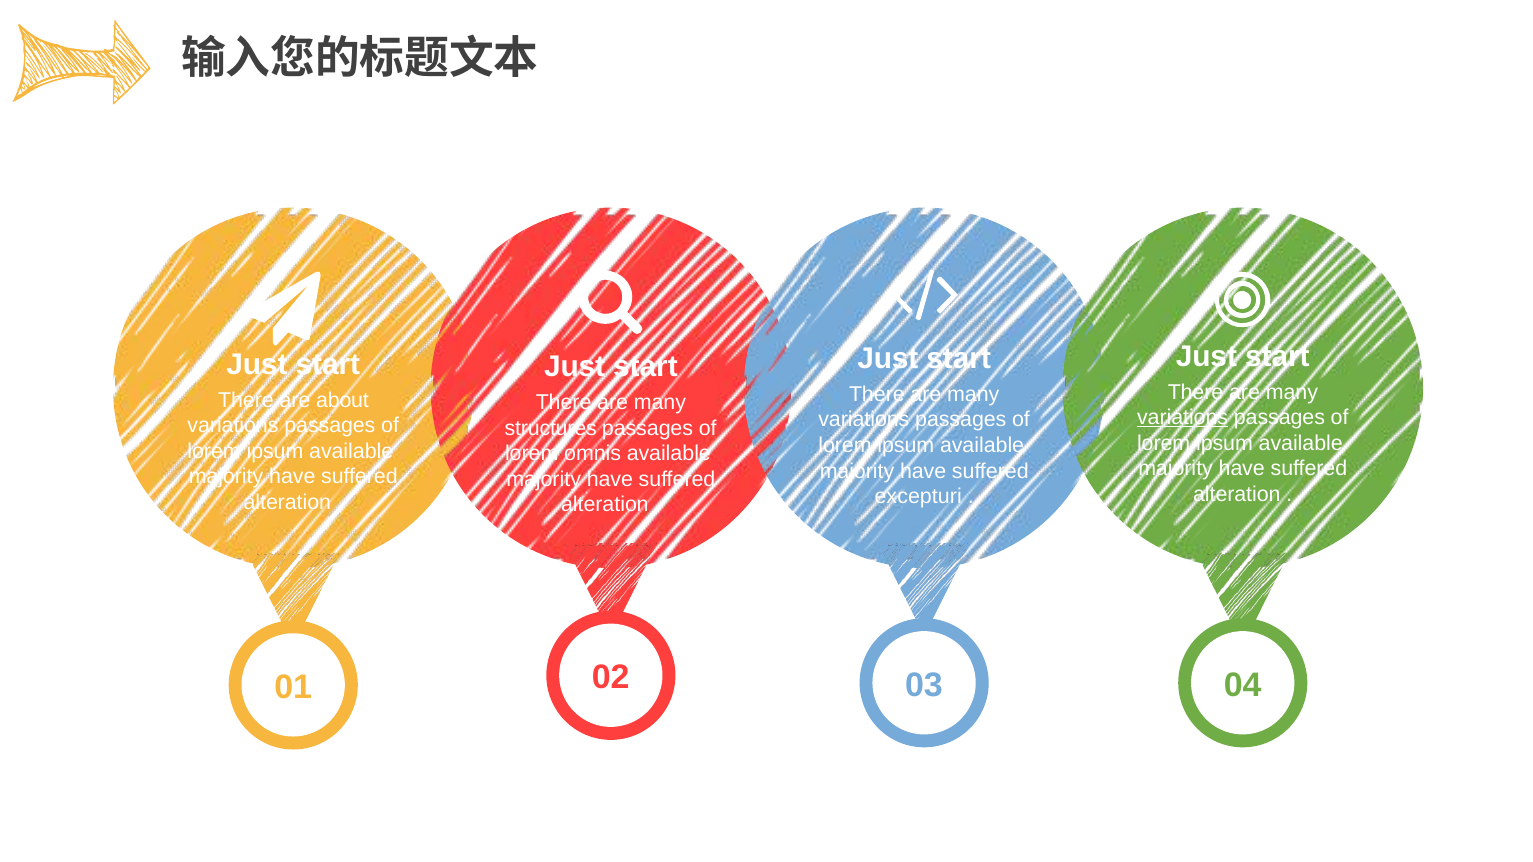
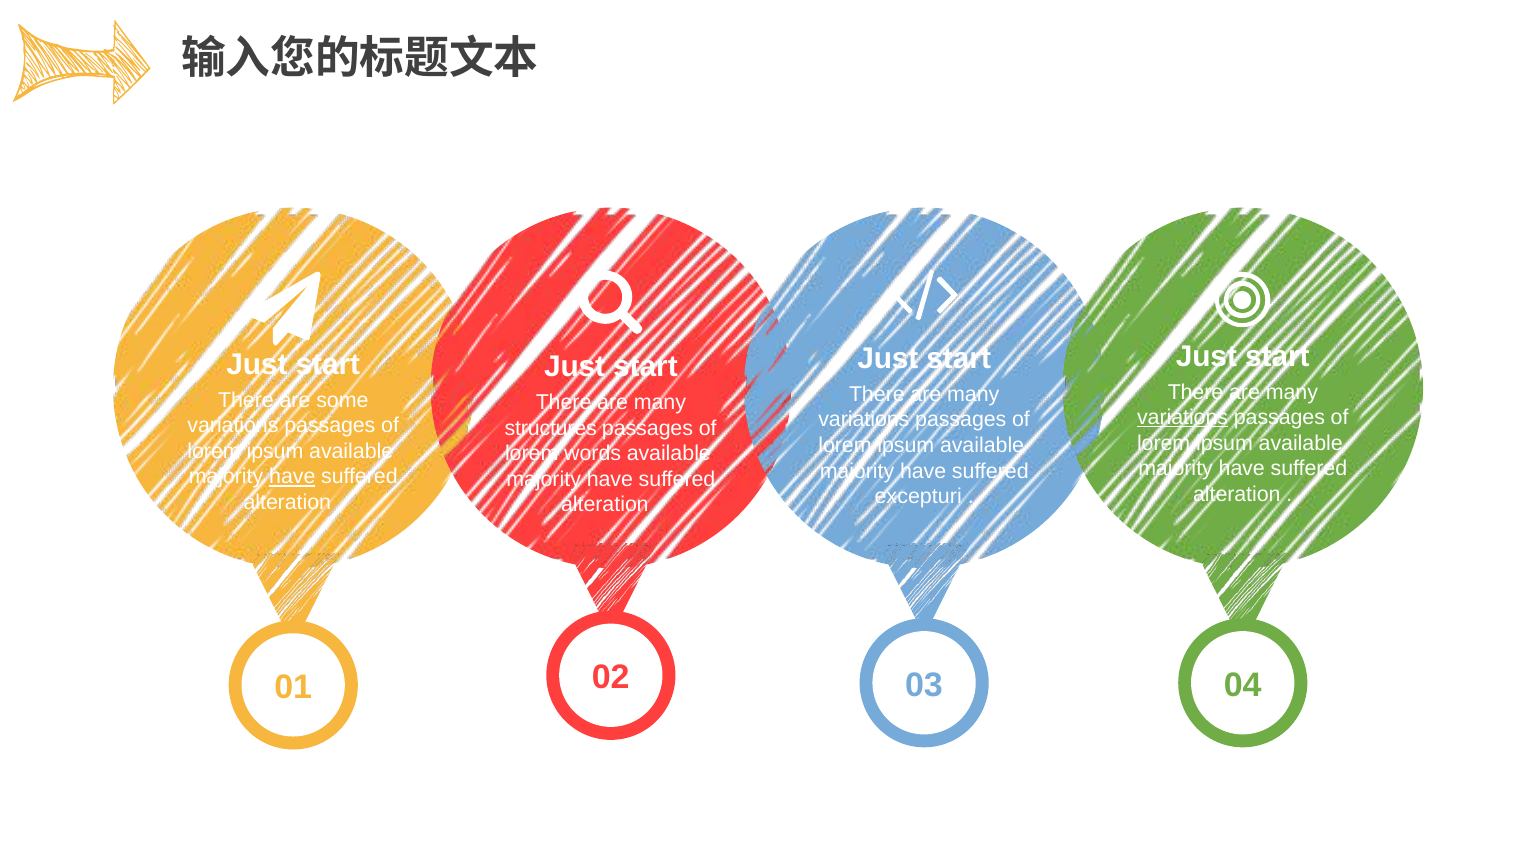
about: about -> some
omnis: omnis -> words
have at (292, 477) underline: none -> present
